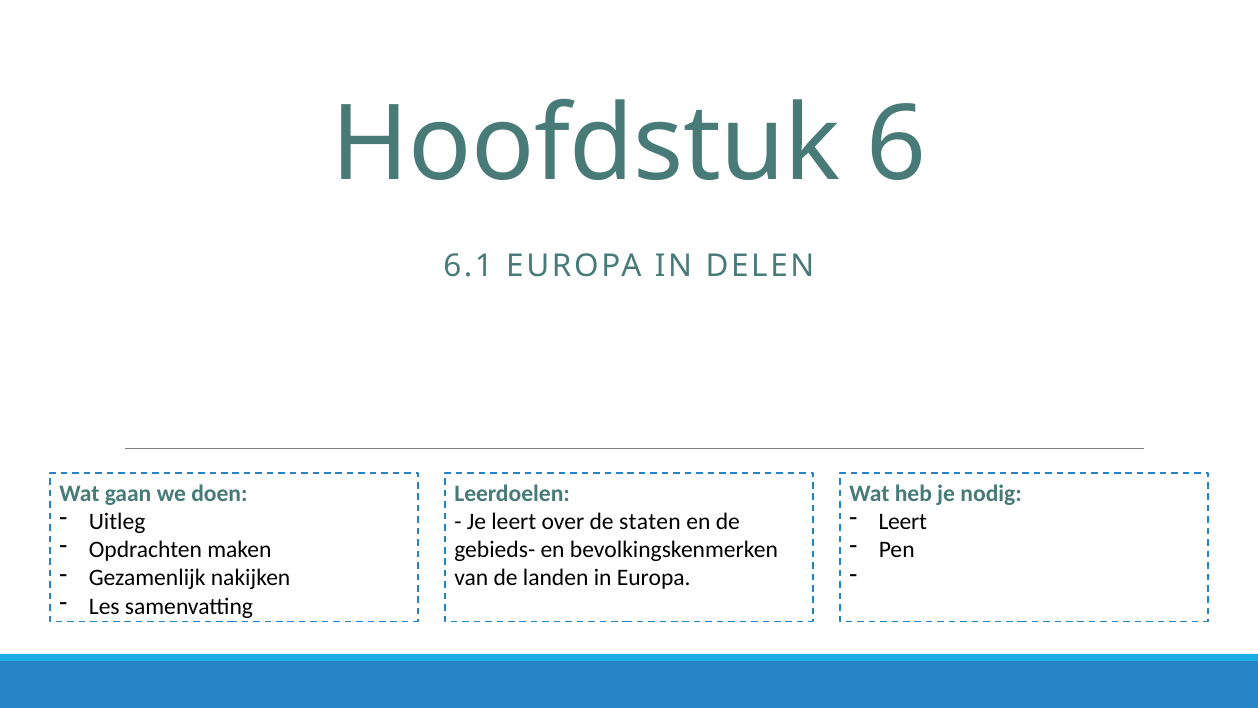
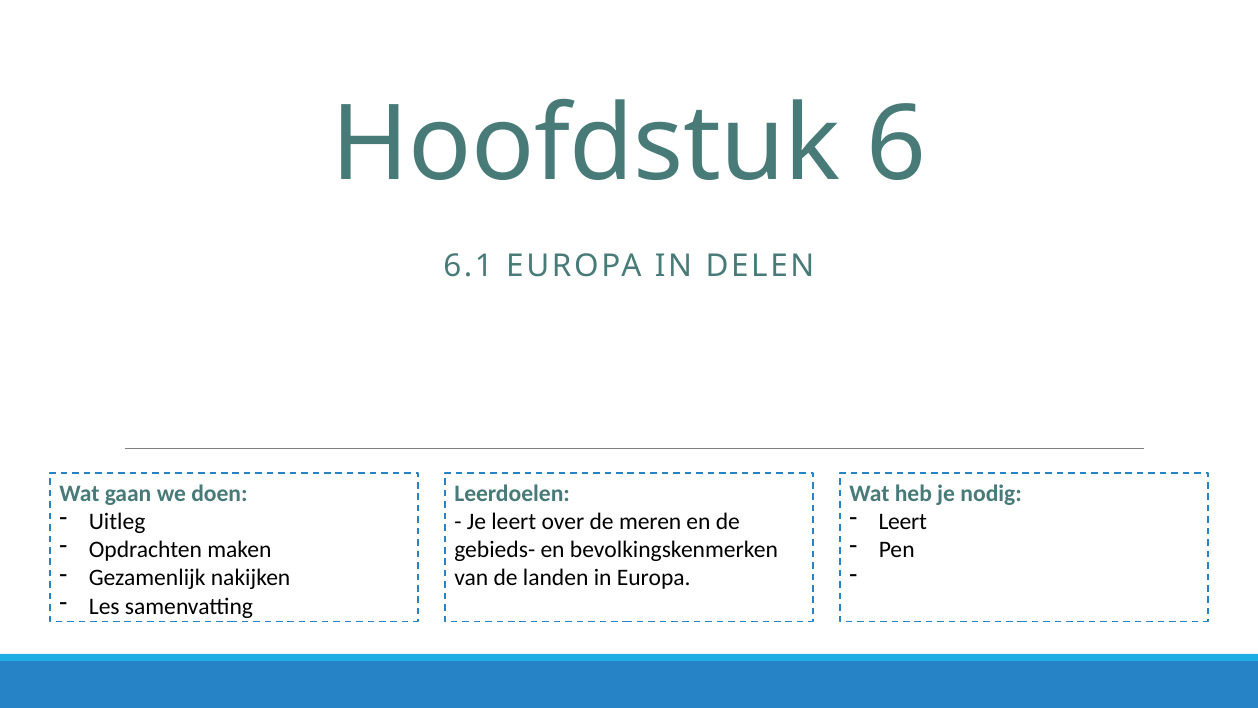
staten: staten -> meren
